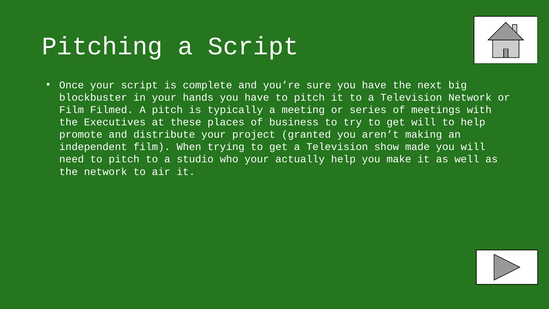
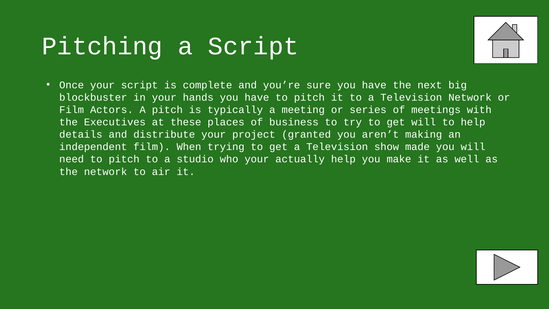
Filmed: Filmed -> Actors
promote: promote -> details
